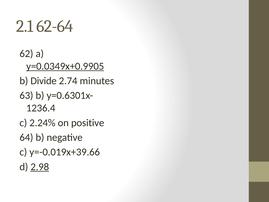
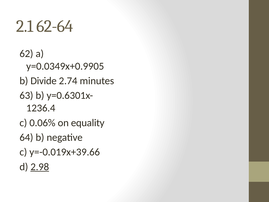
y=0.0349x+0.9905 underline: present -> none
2.24%: 2.24% -> 0.06%
positive: positive -> equality
